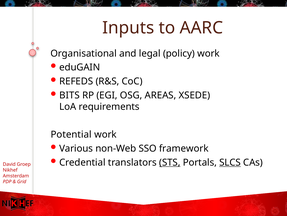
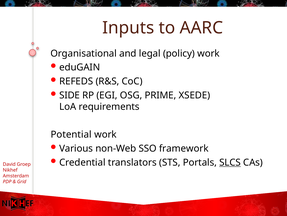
BITS: BITS -> SIDE
AREAS: AREAS -> PRIME
STS underline: present -> none
